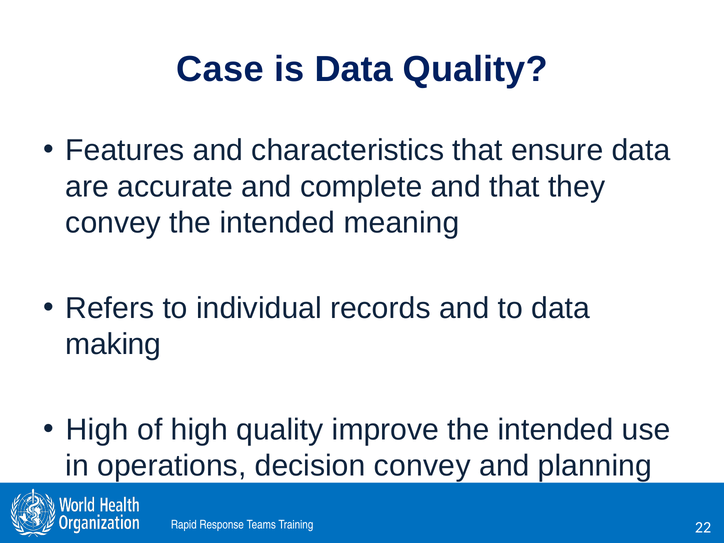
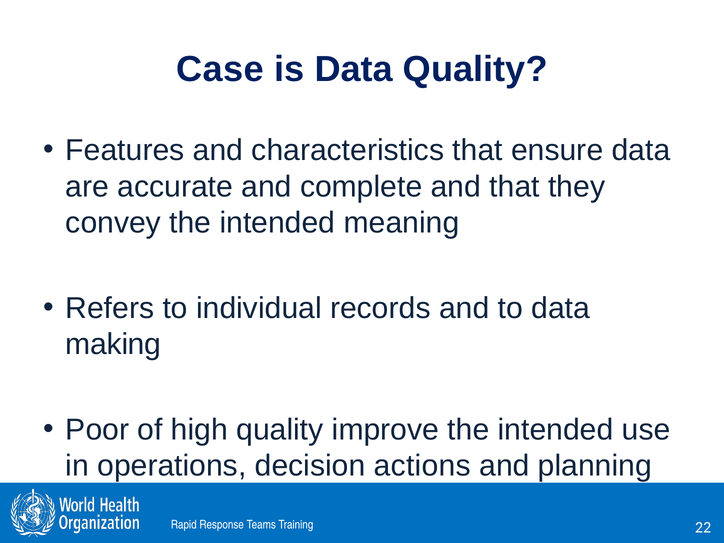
High at (97, 430): High -> Poor
decision convey: convey -> actions
